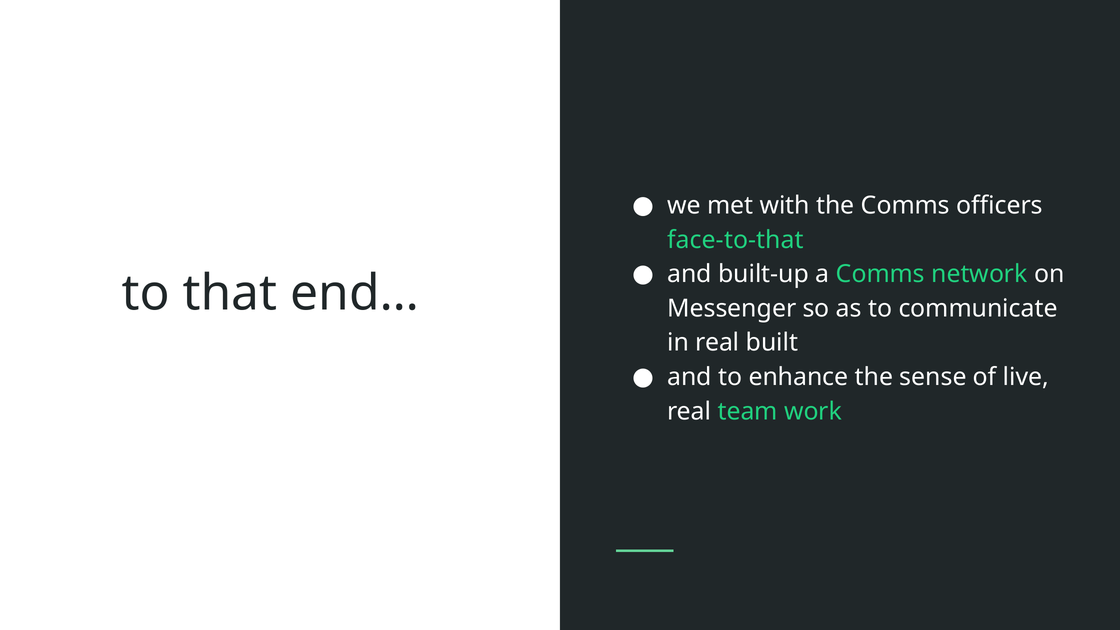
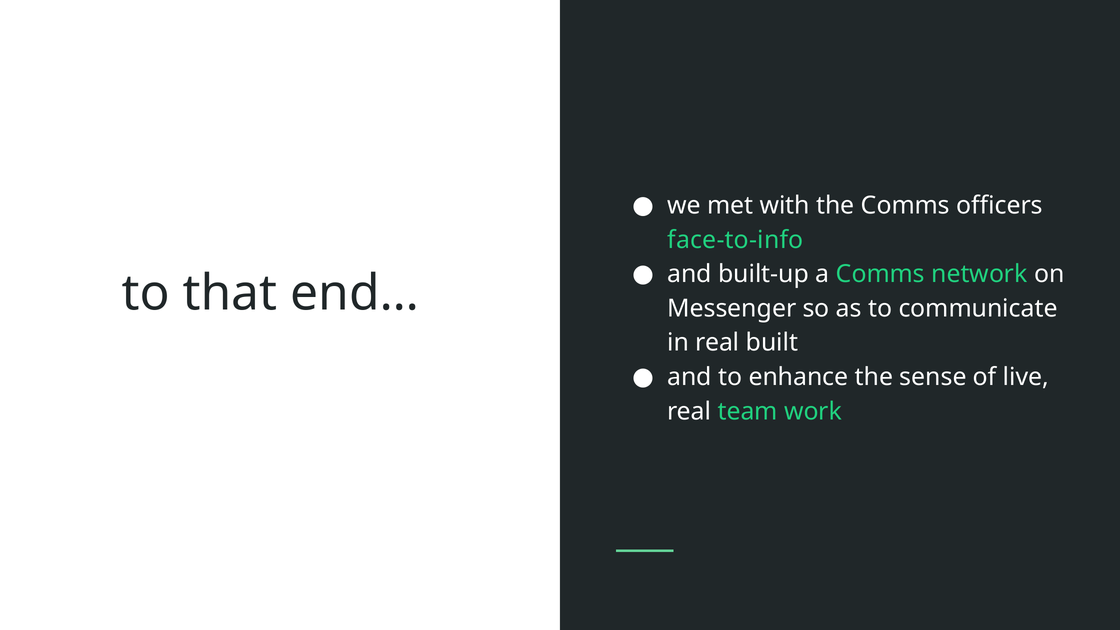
face-to-that: face-to-that -> face-to-info
